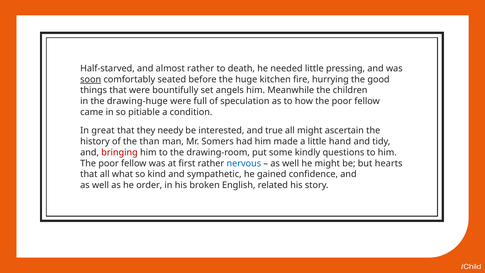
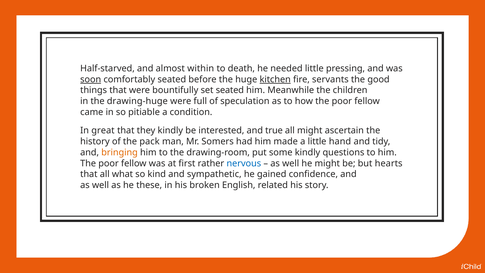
almost rather: rather -> within
kitchen underline: none -> present
hurrying: hurrying -> servants
set angels: angels -> seated
they needy: needy -> kindly
than: than -> pack
bringing colour: red -> orange
order: order -> these
